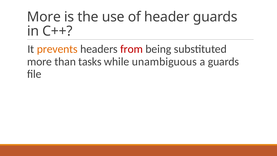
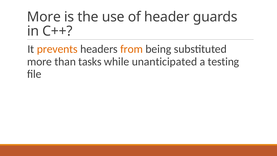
from colour: red -> orange
unambiguous: unambiguous -> unanticipated
a guards: guards -> testing
